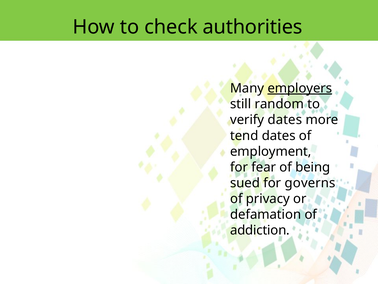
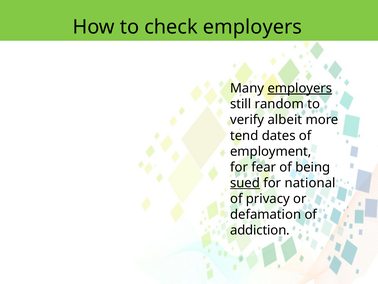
check authorities: authorities -> employers
verify dates: dates -> albeit
sued underline: none -> present
governs: governs -> national
